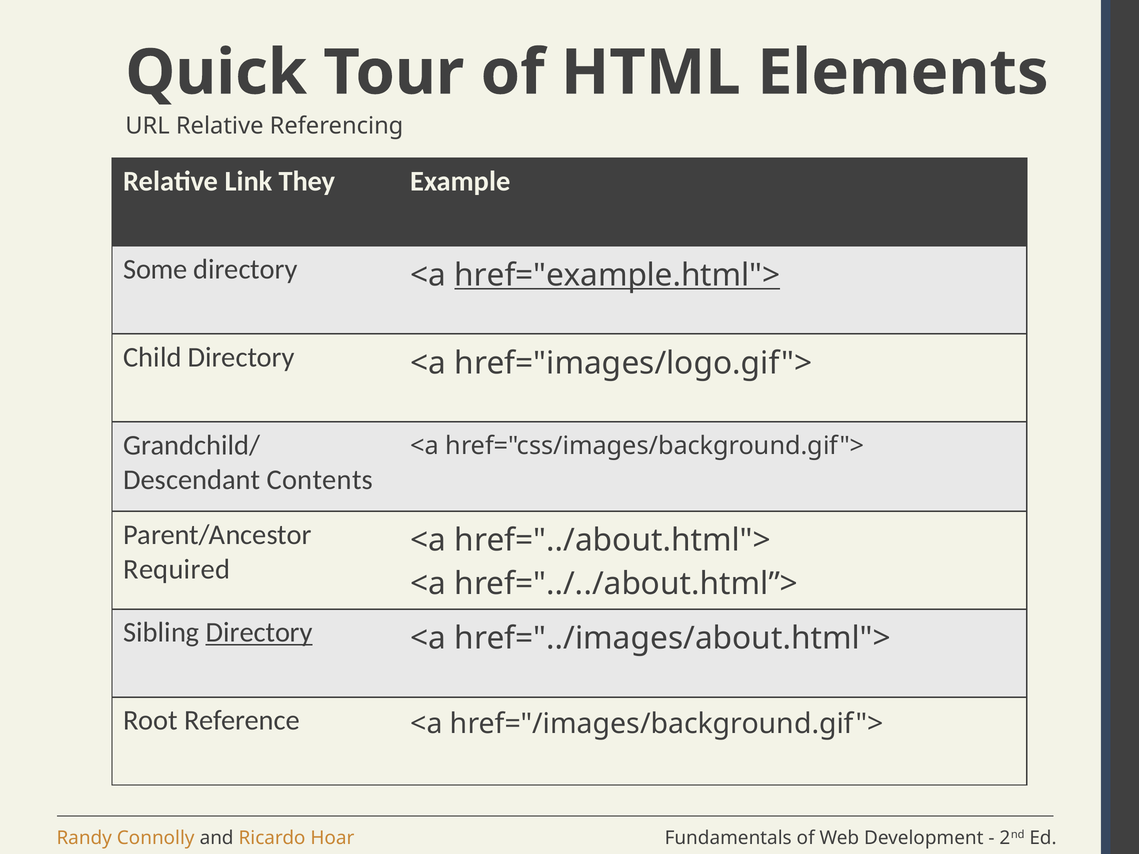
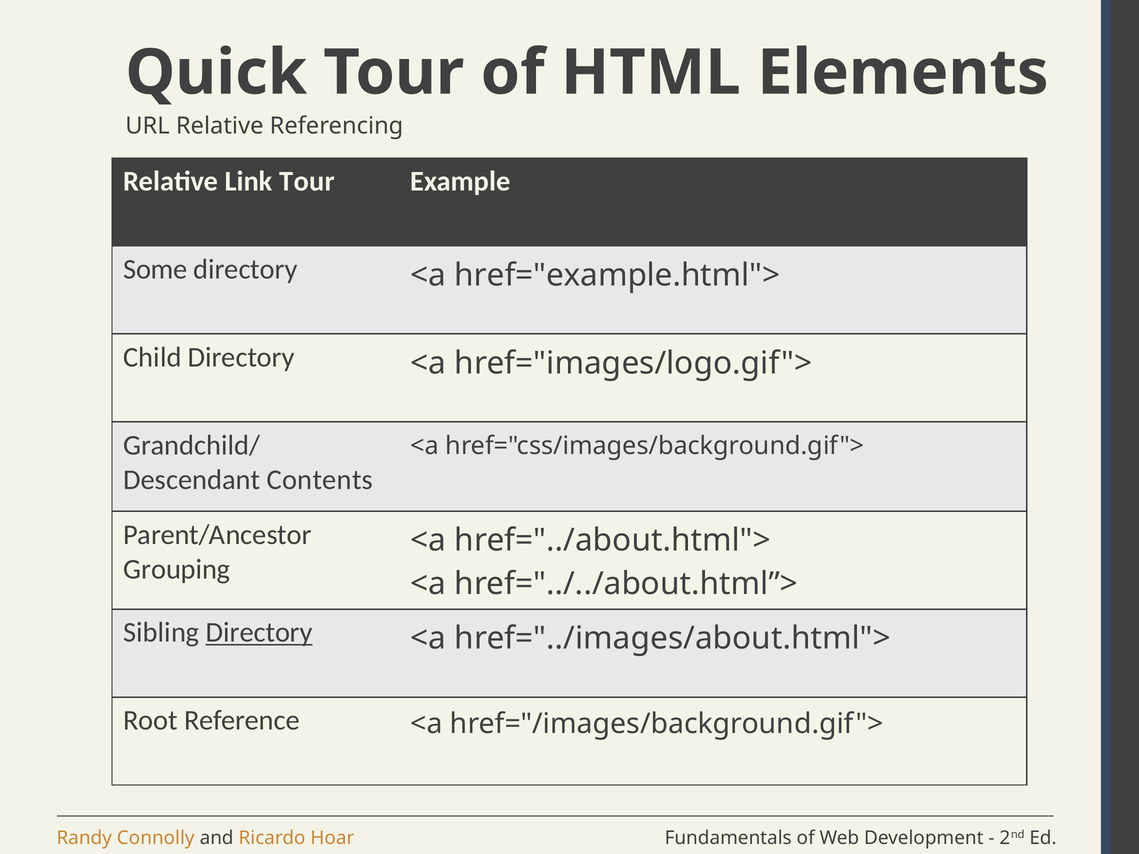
Link They: They -> Tour
href="example.html"> underline: present -> none
Required: Required -> Grouping
